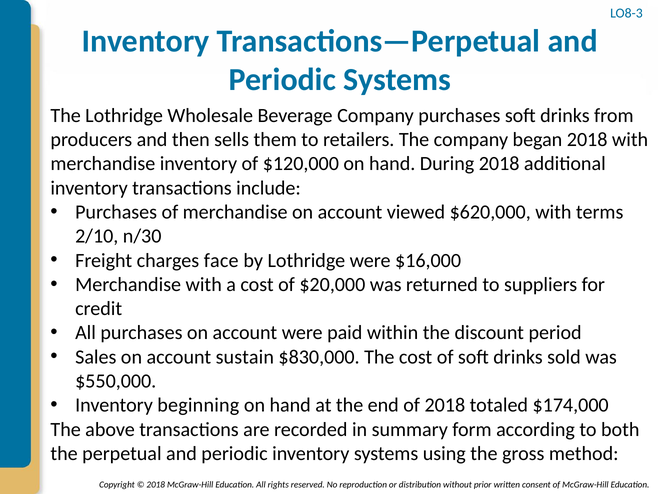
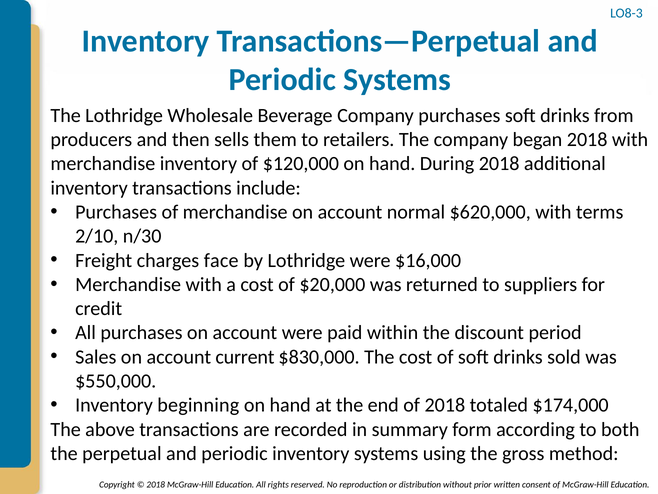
viewed: viewed -> normal
sustain: sustain -> current
